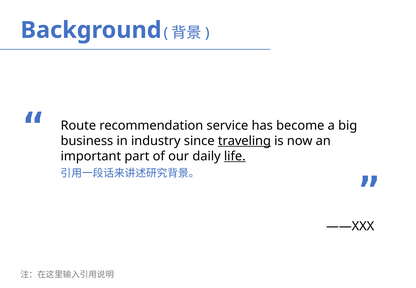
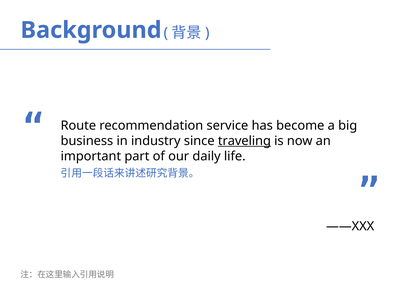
life underline: present -> none
